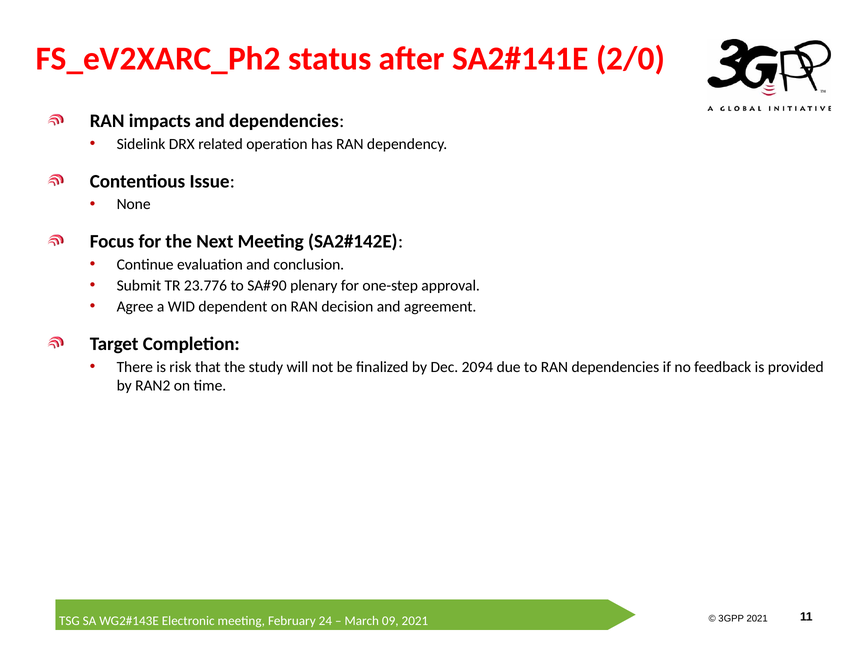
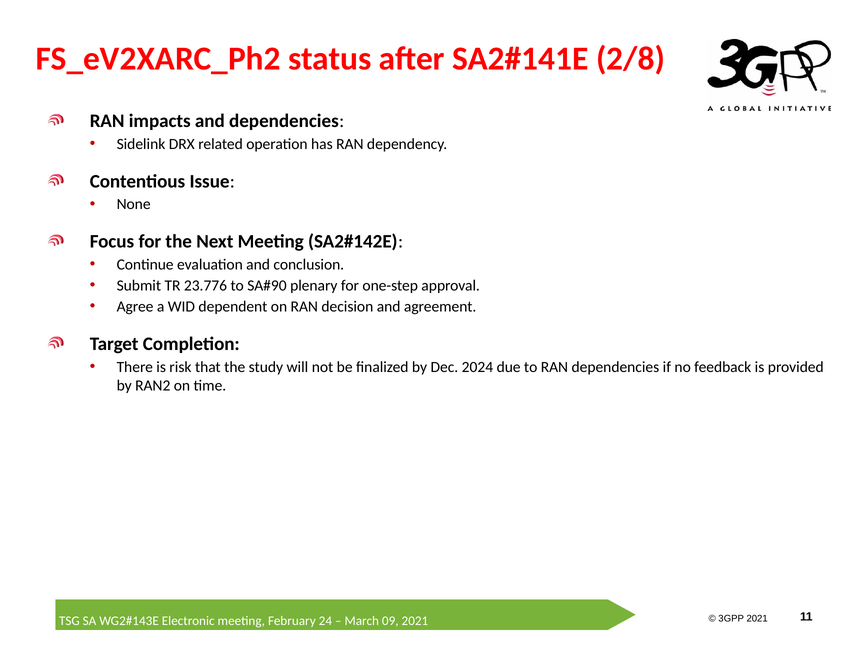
2/0: 2/0 -> 2/8
2094: 2094 -> 2024
